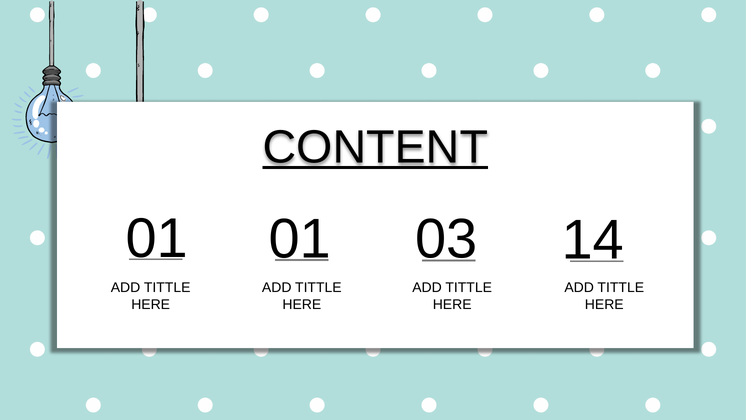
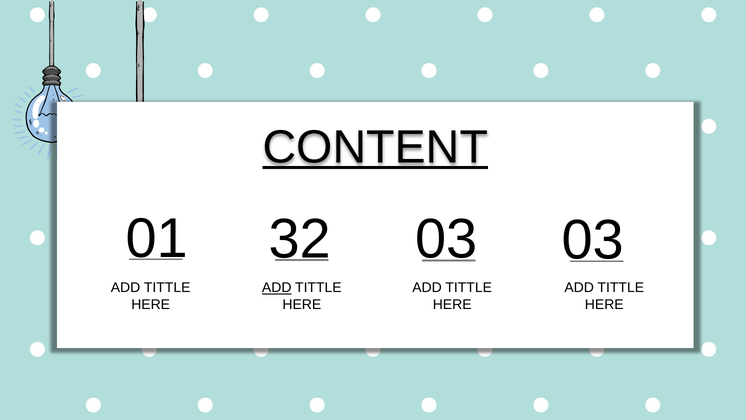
01 01: 01 -> 32
03 14: 14 -> 03
ADD at (277, 288) underline: none -> present
